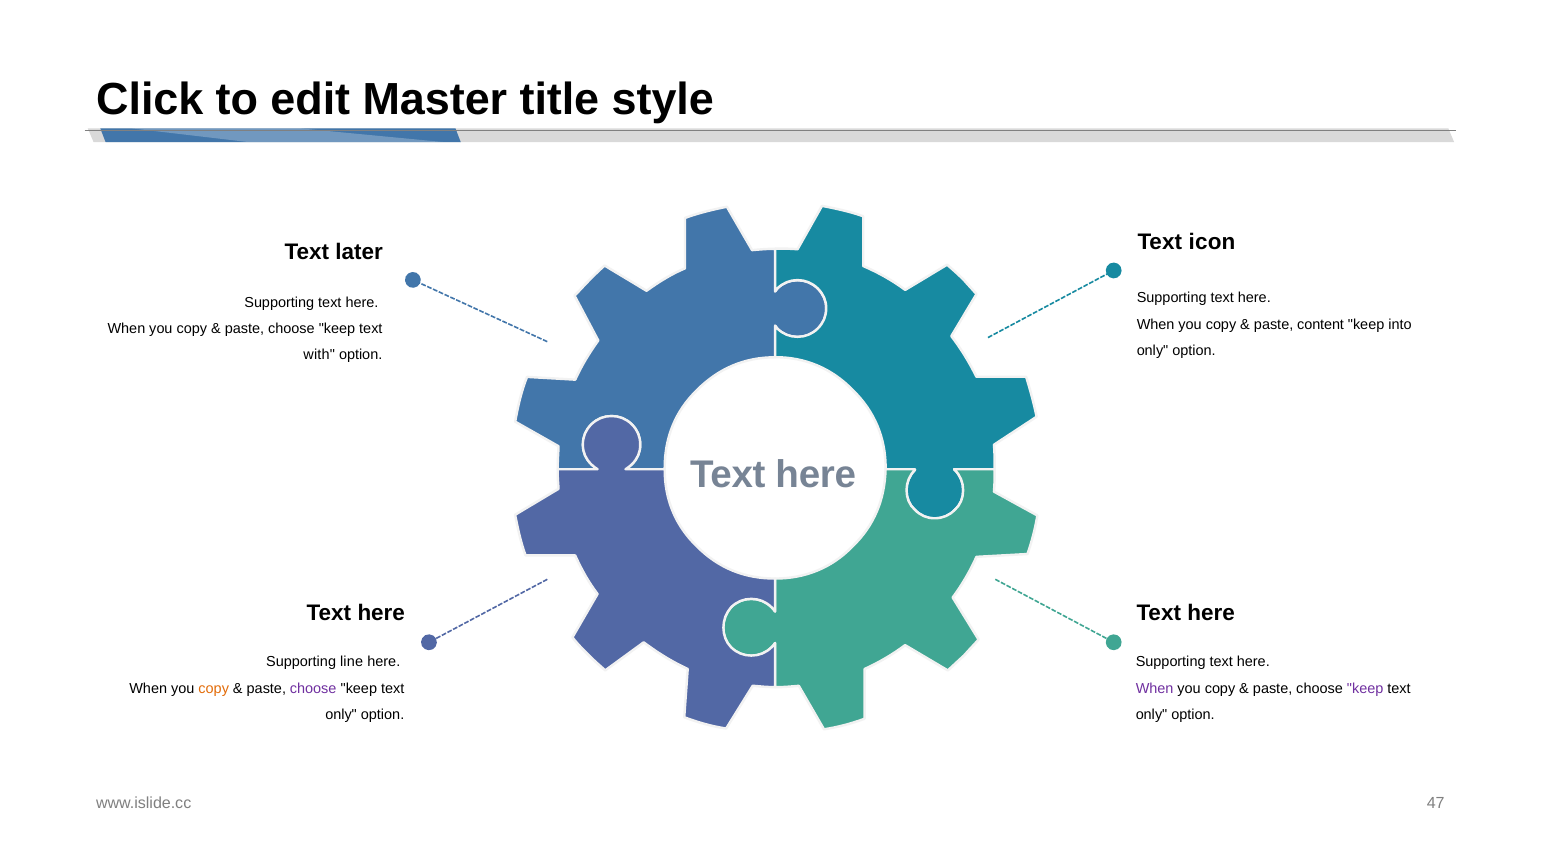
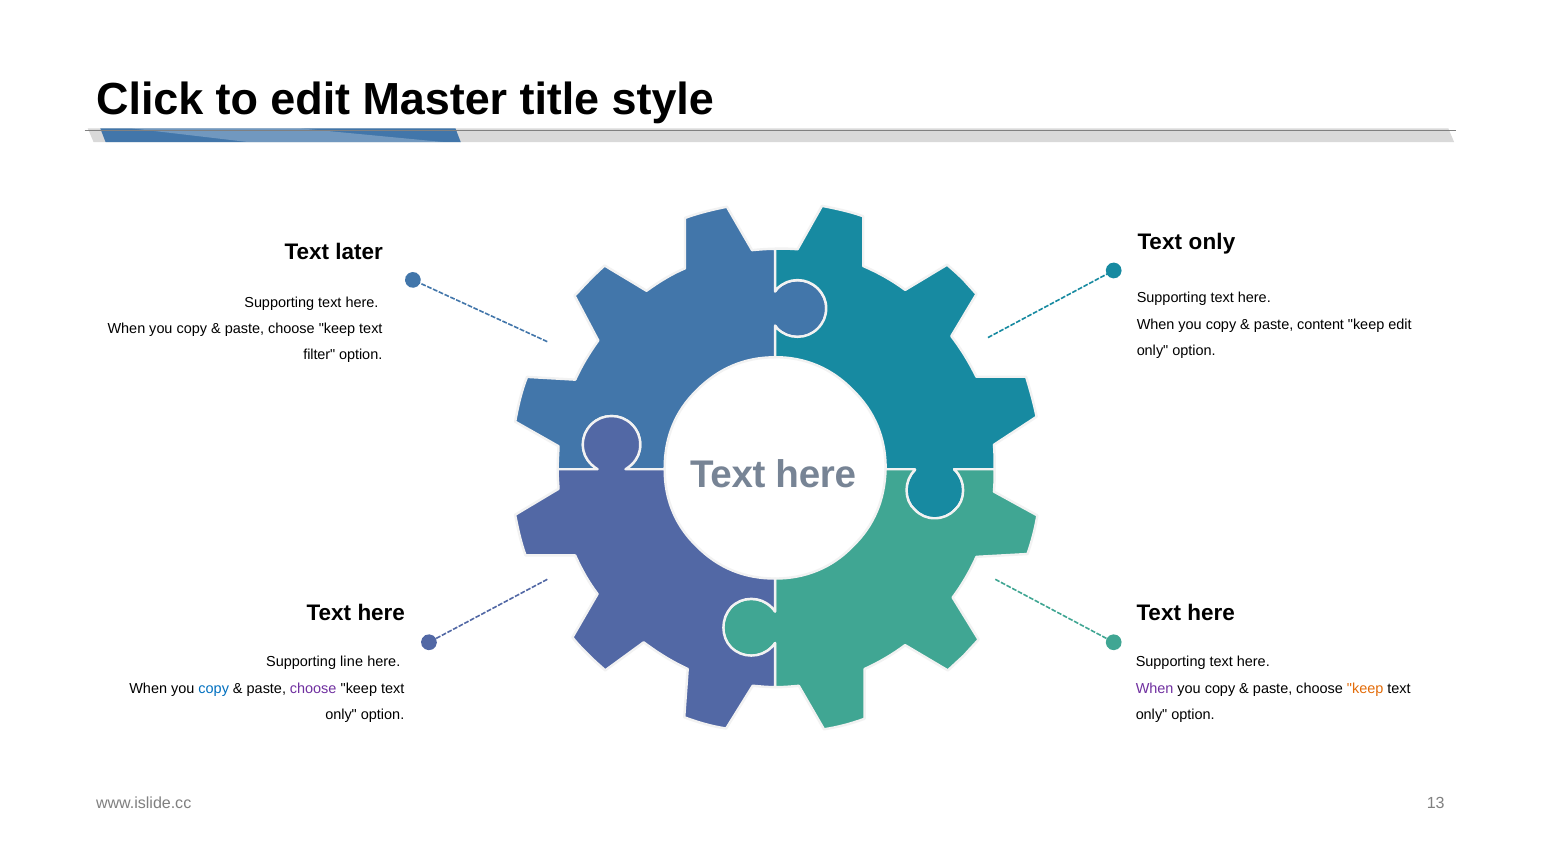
icon at (1212, 242): icon -> only
keep into: into -> edit
with: with -> filter
copy at (214, 688) colour: orange -> blue
keep at (1365, 688) colour: purple -> orange
47: 47 -> 13
